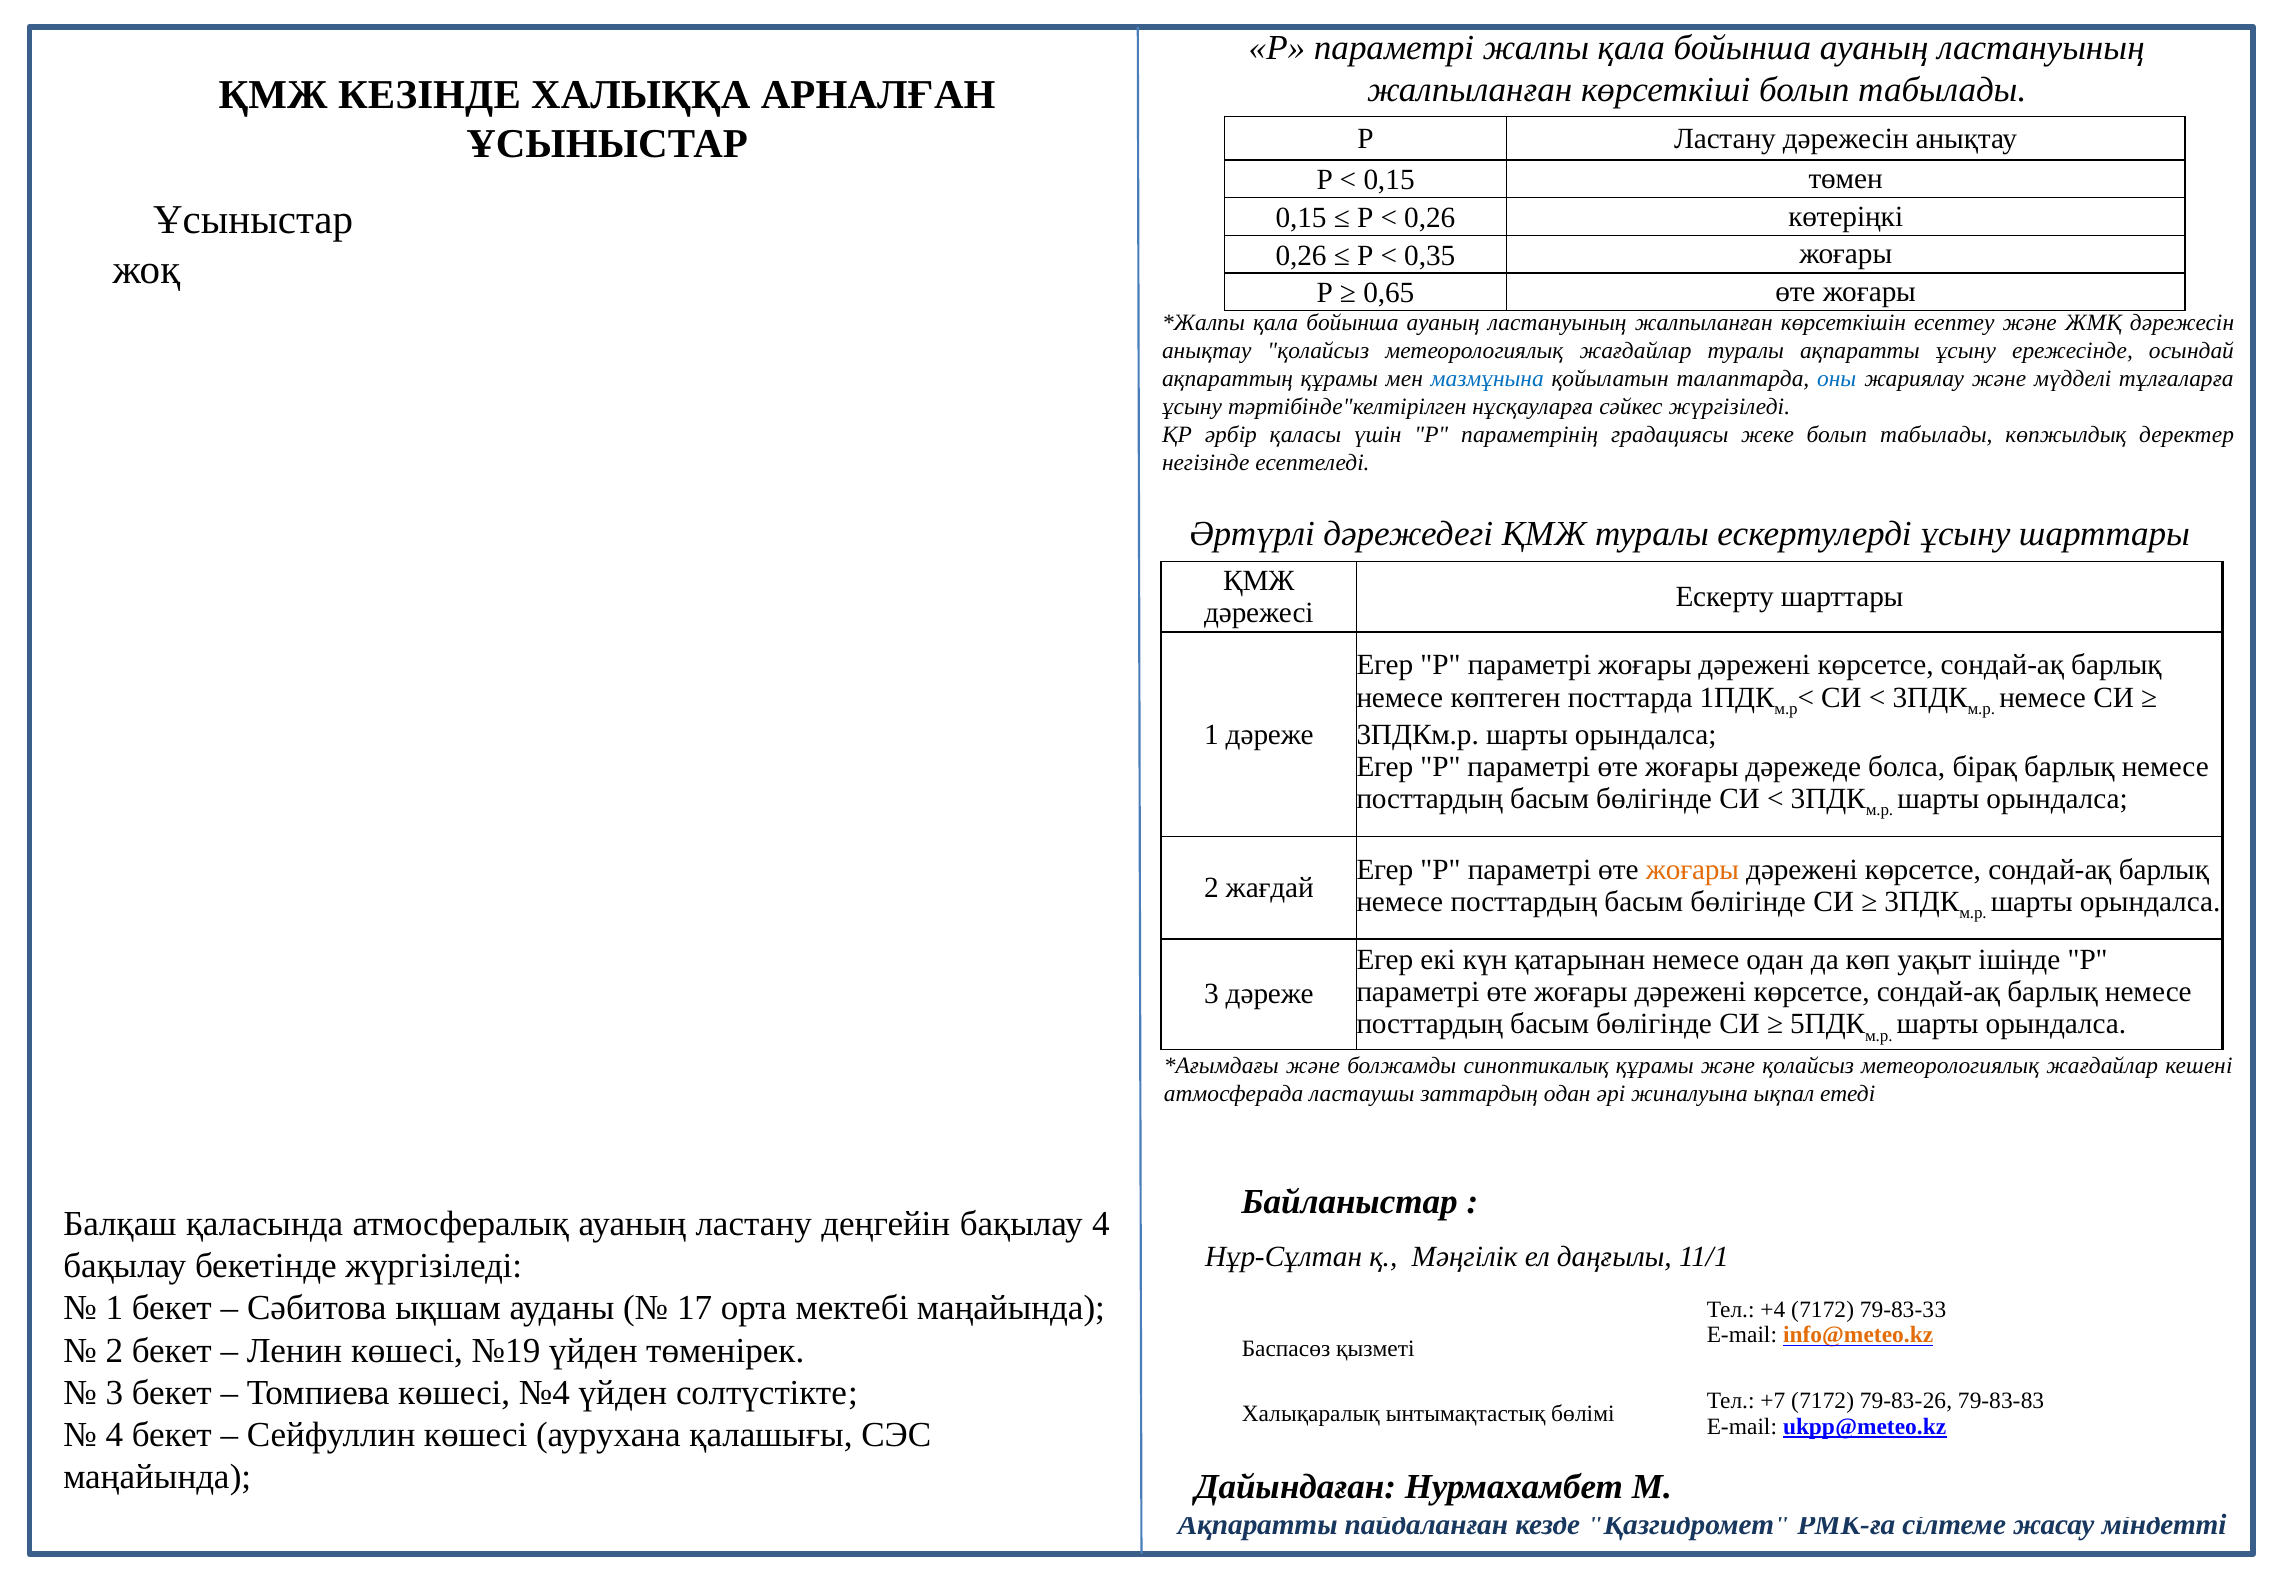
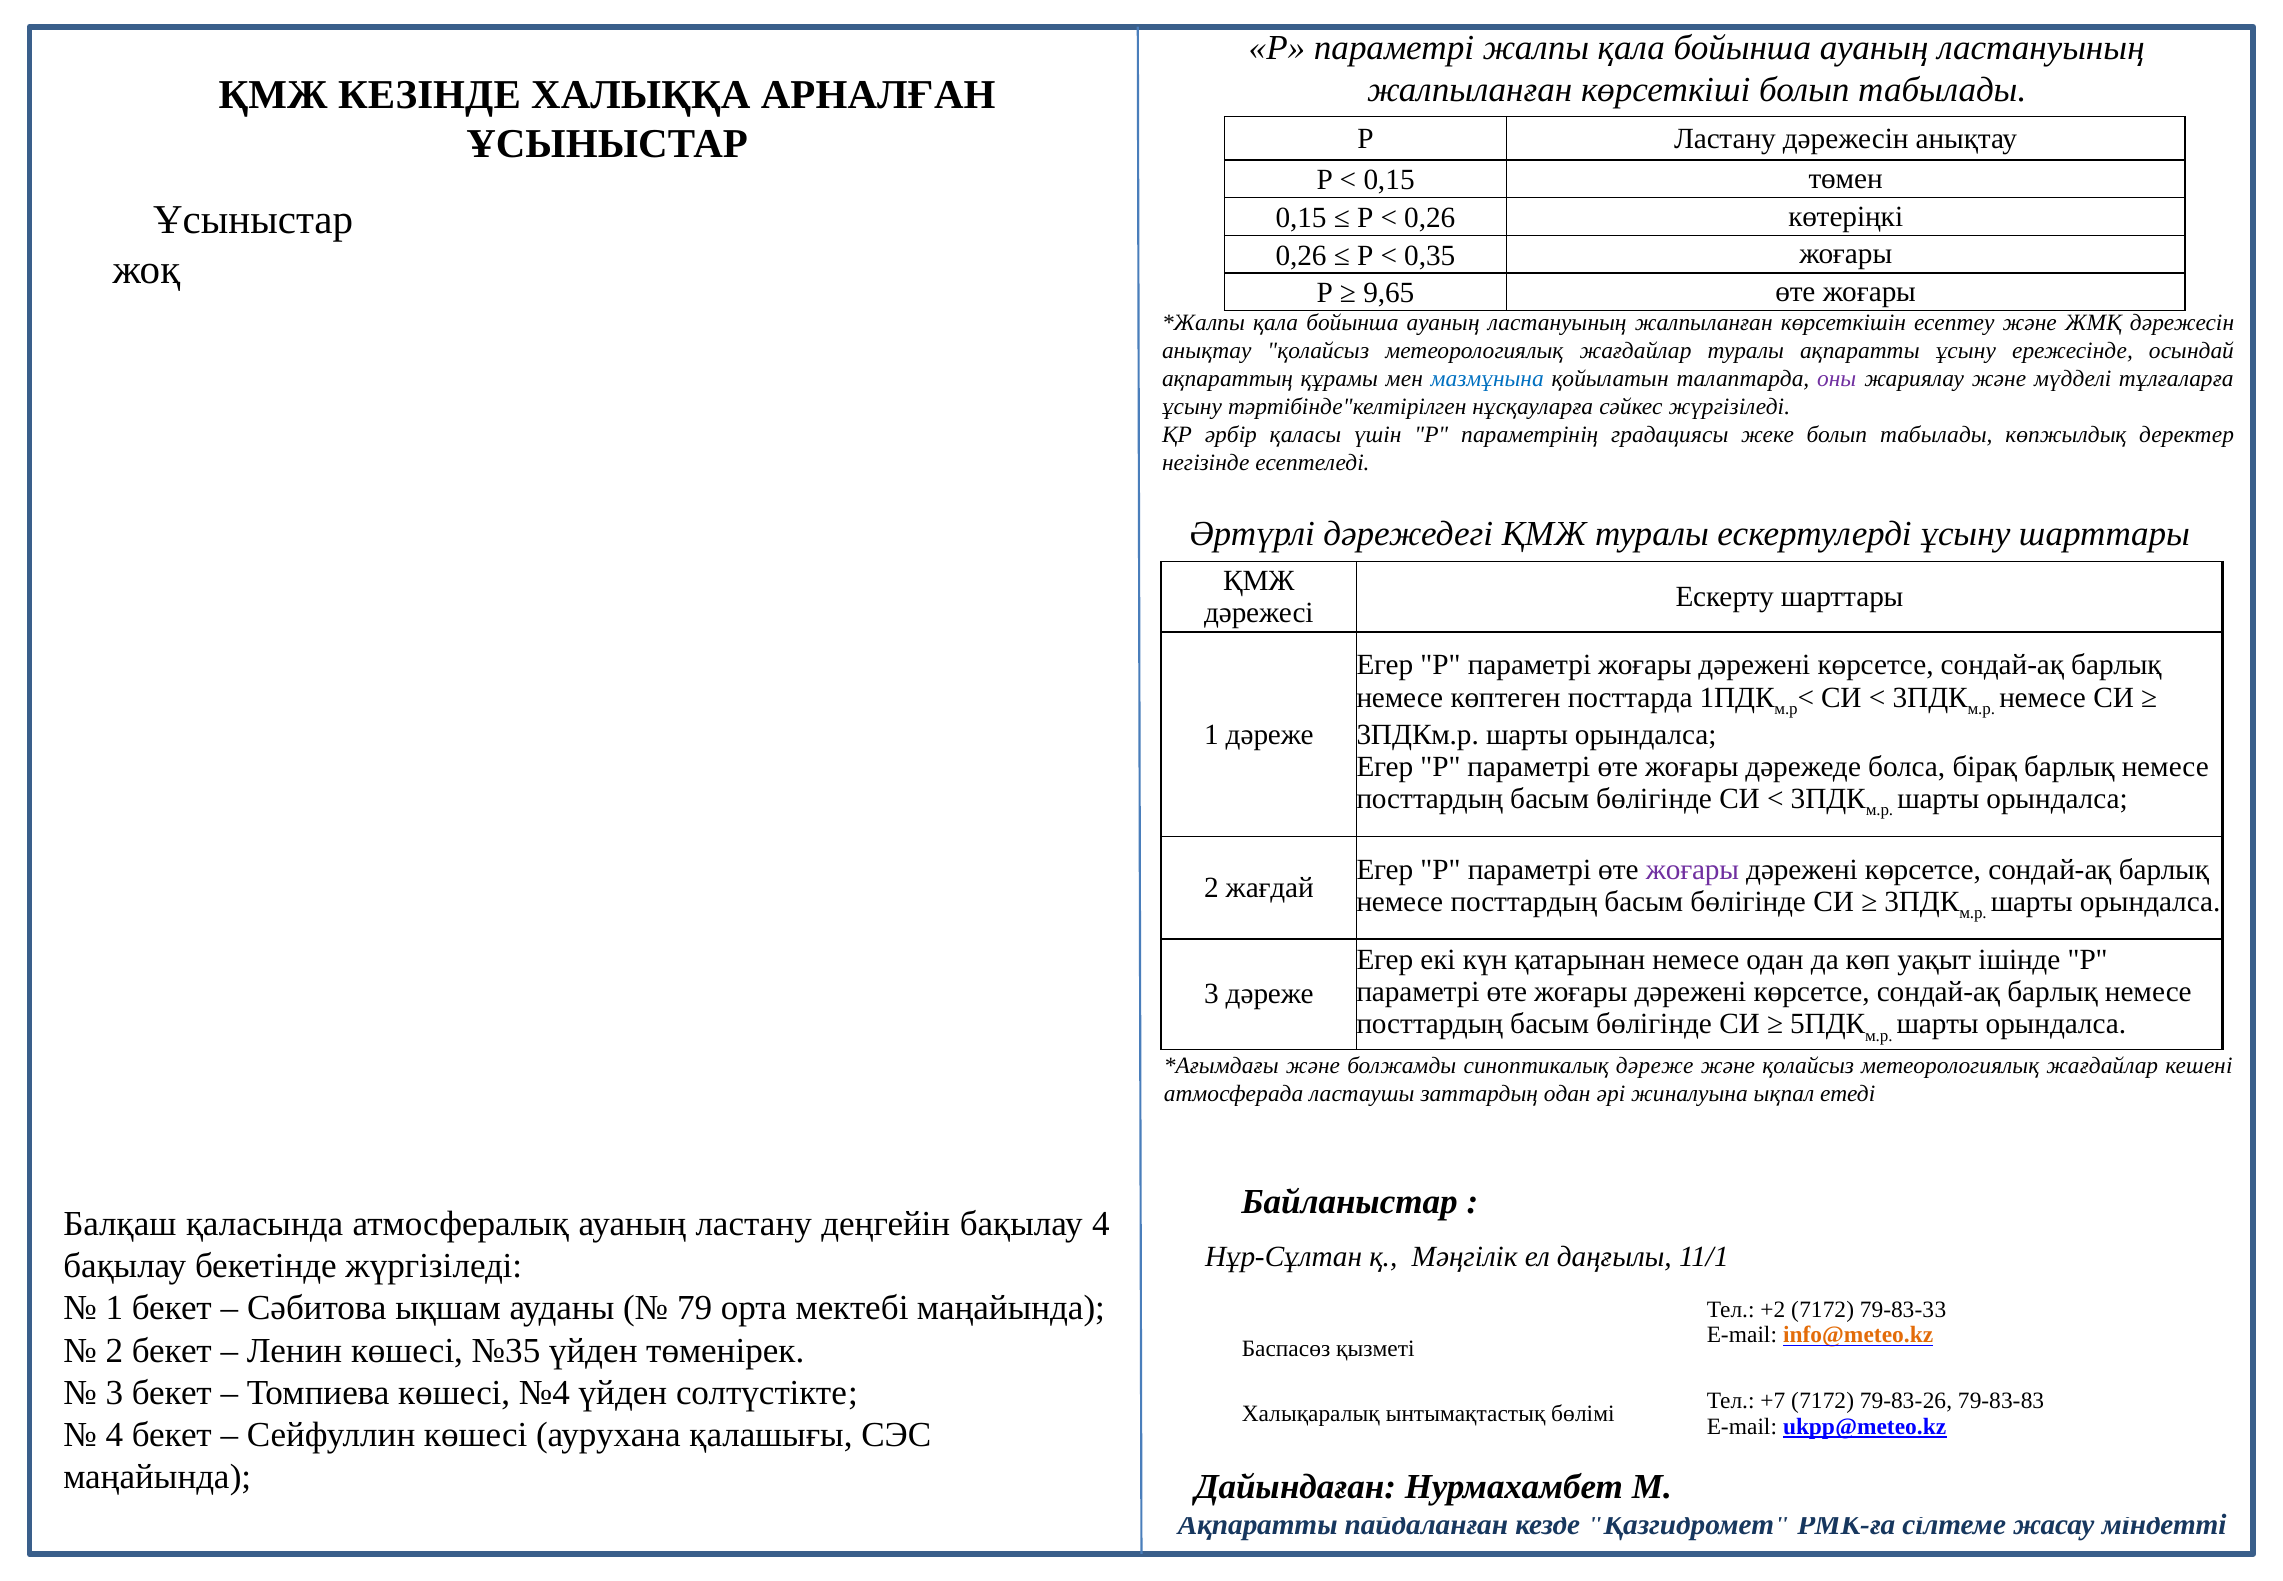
0,65: 0,65 -> 9,65
оны colour: blue -> purple
жоғары at (1692, 869) colour: orange -> purple
синоптикалық құрамы: құрамы -> дәреже
17: 17 -> 79
+4: +4 -> +2
№19: №19 -> №35
